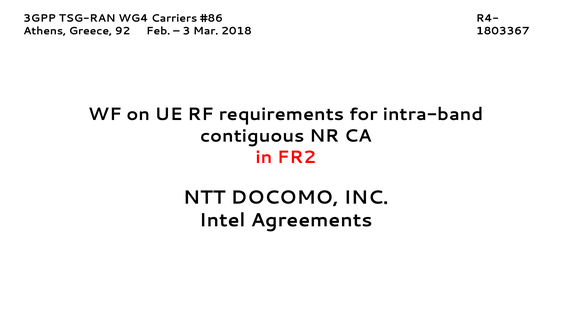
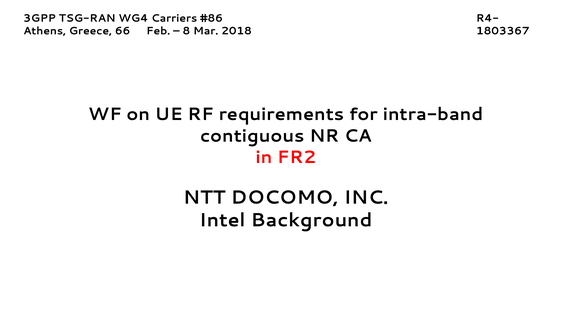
92: 92 -> 66
3: 3 -> 8
Agreements: Agreements -> Background
